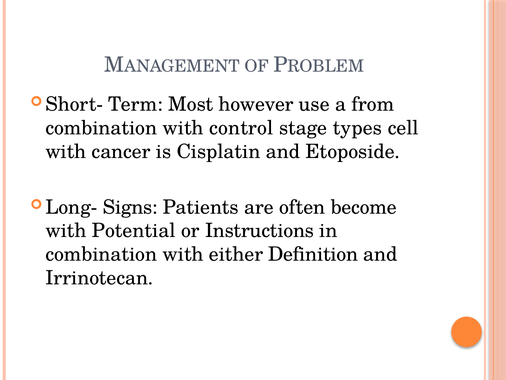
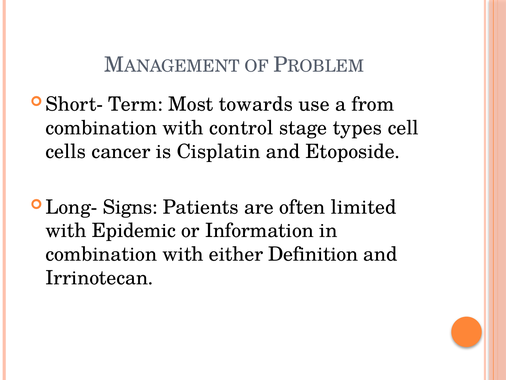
however: however -> towards
with at (66, 151): with -> cells
become: become -> limited
Potential: Potential -> Epidemic
Instructions: Instructions -> Information
